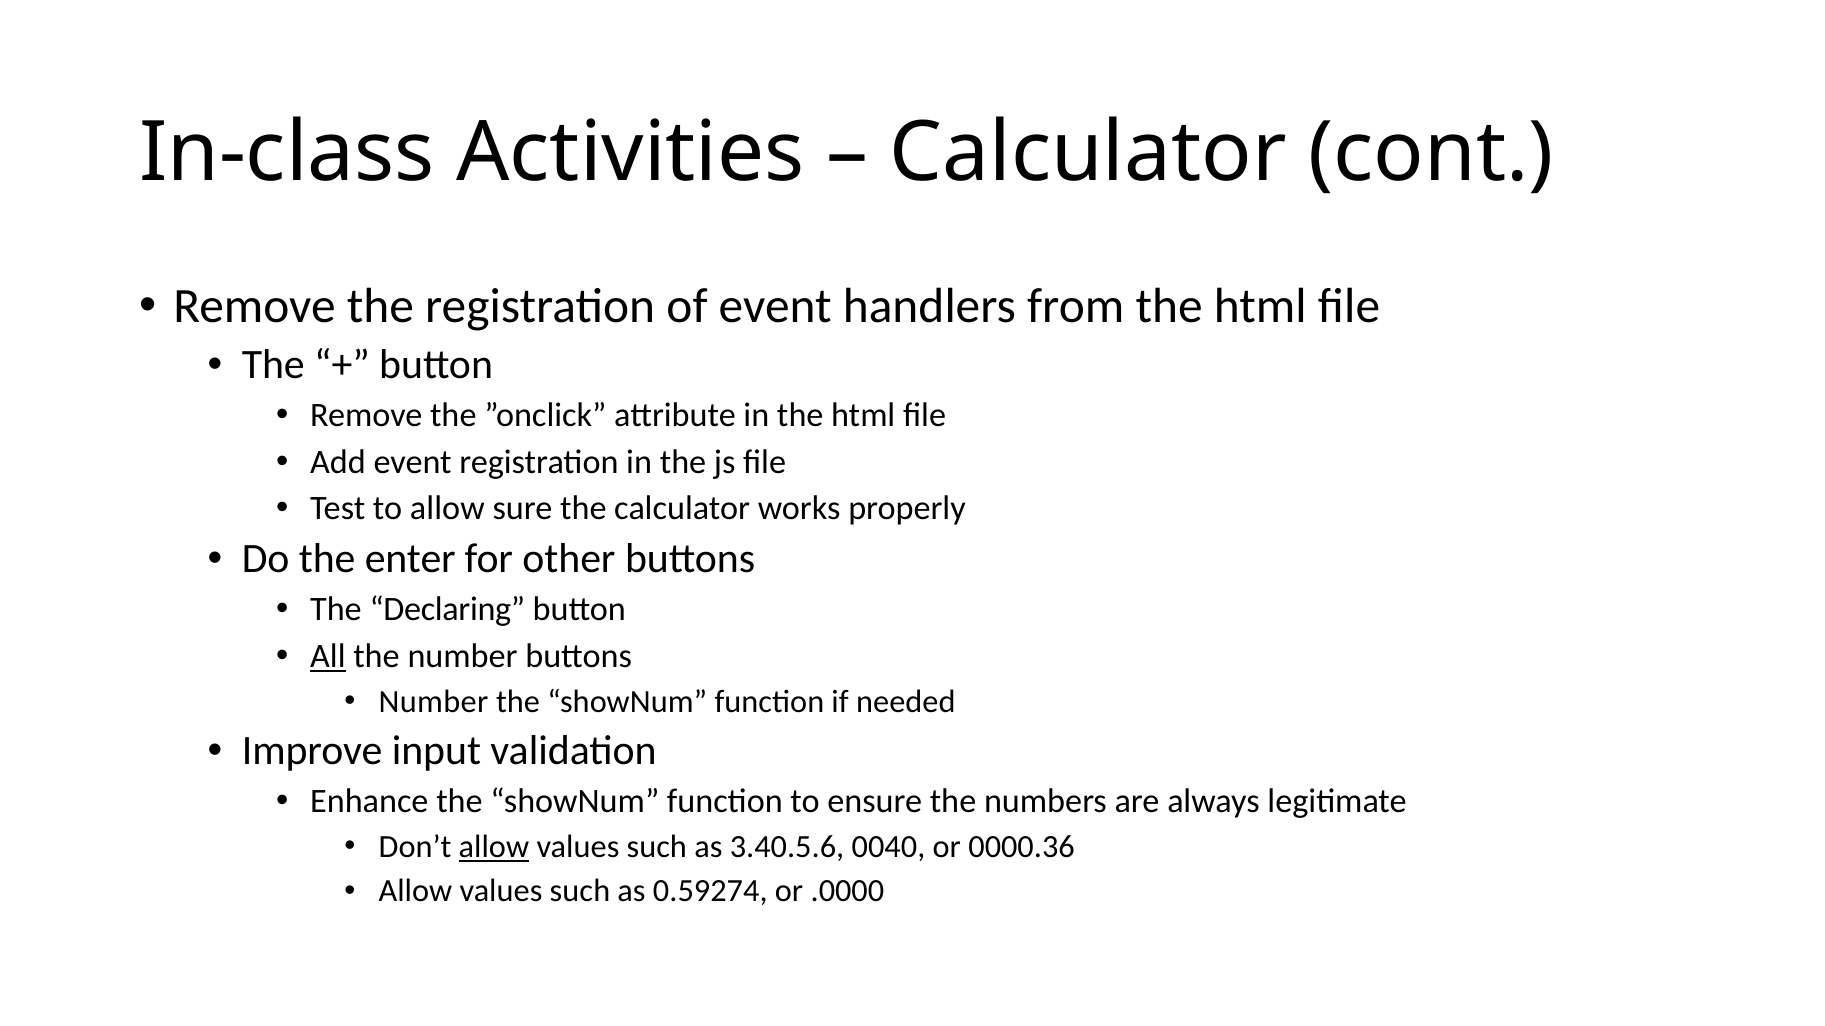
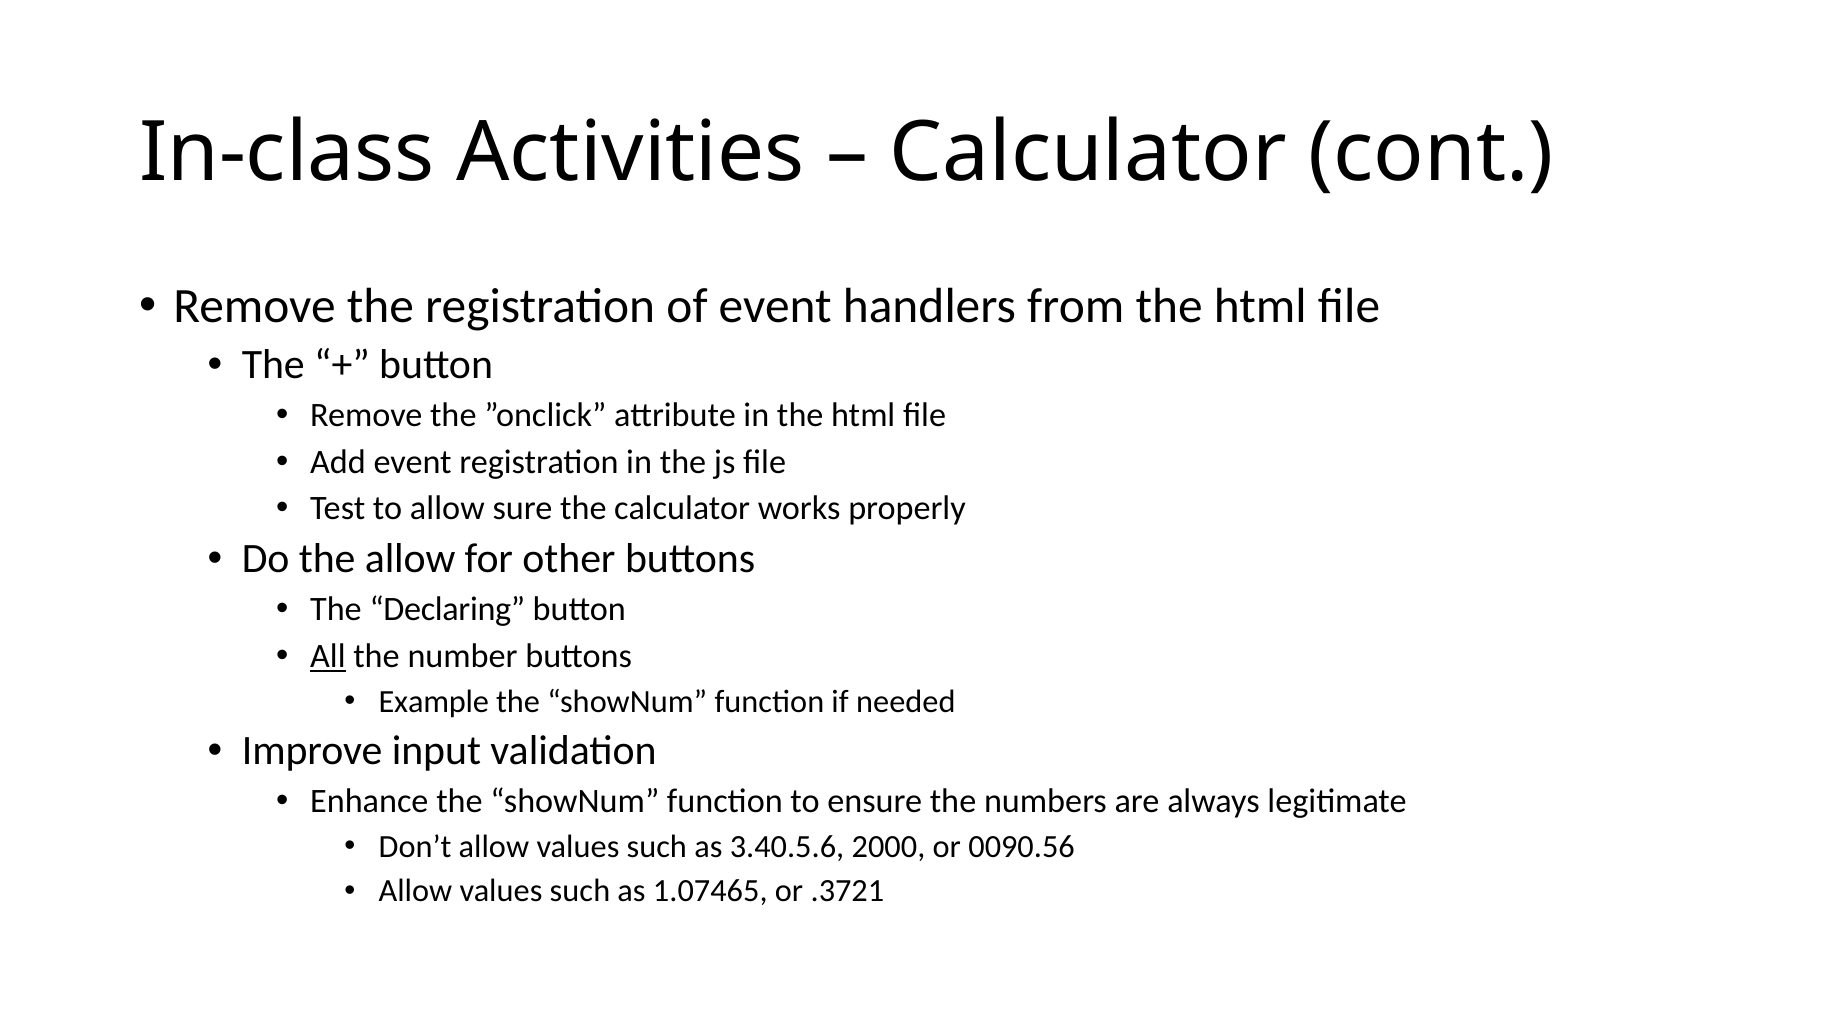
the enter: enter -> allow
Number at (434, 702): Number -> Example
allow at (494, 847) underline: present -> none
0040: 0040 -> 2000
0000.36: 0000.36 -> 0090.56
0.59274: 0.59274 -> 1.07465
.0000: .0000 -> .3721
